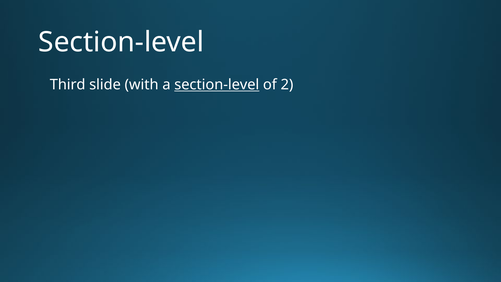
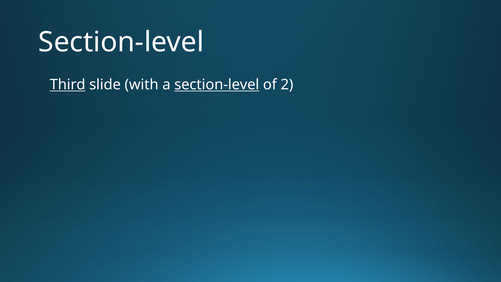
Third underline: none -> present
